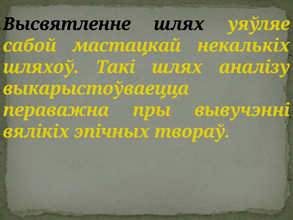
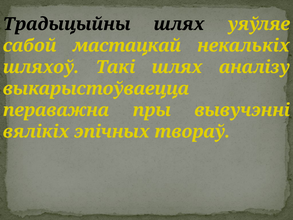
Высвятленне: Высвятленне -> Традыцыйны
